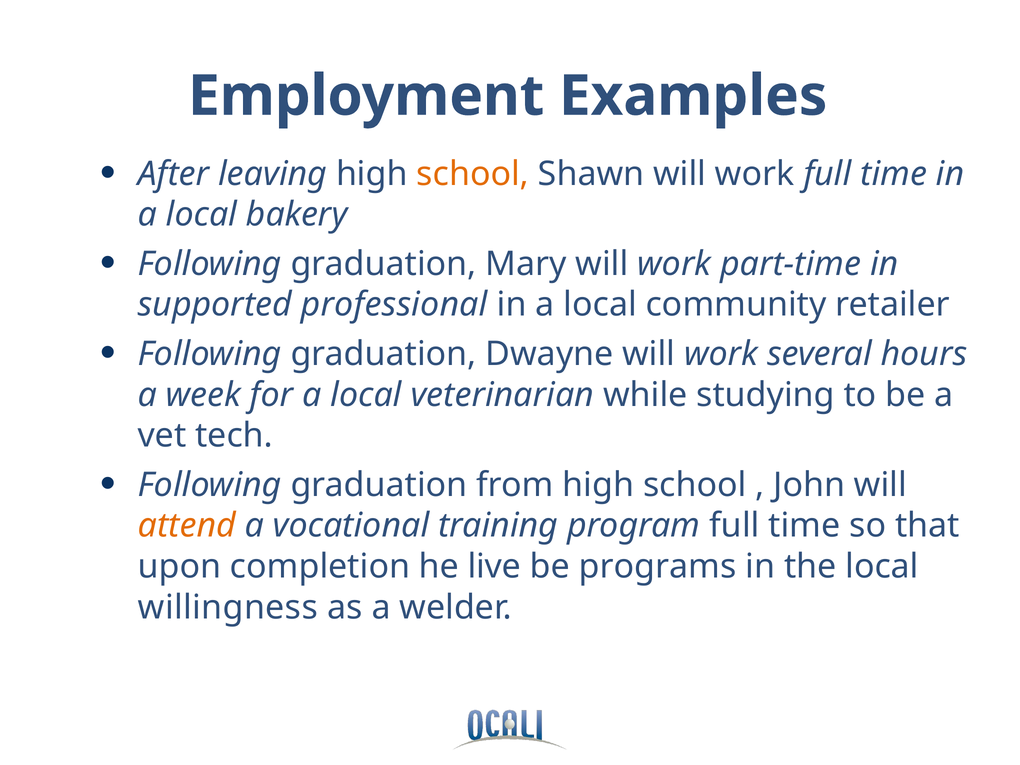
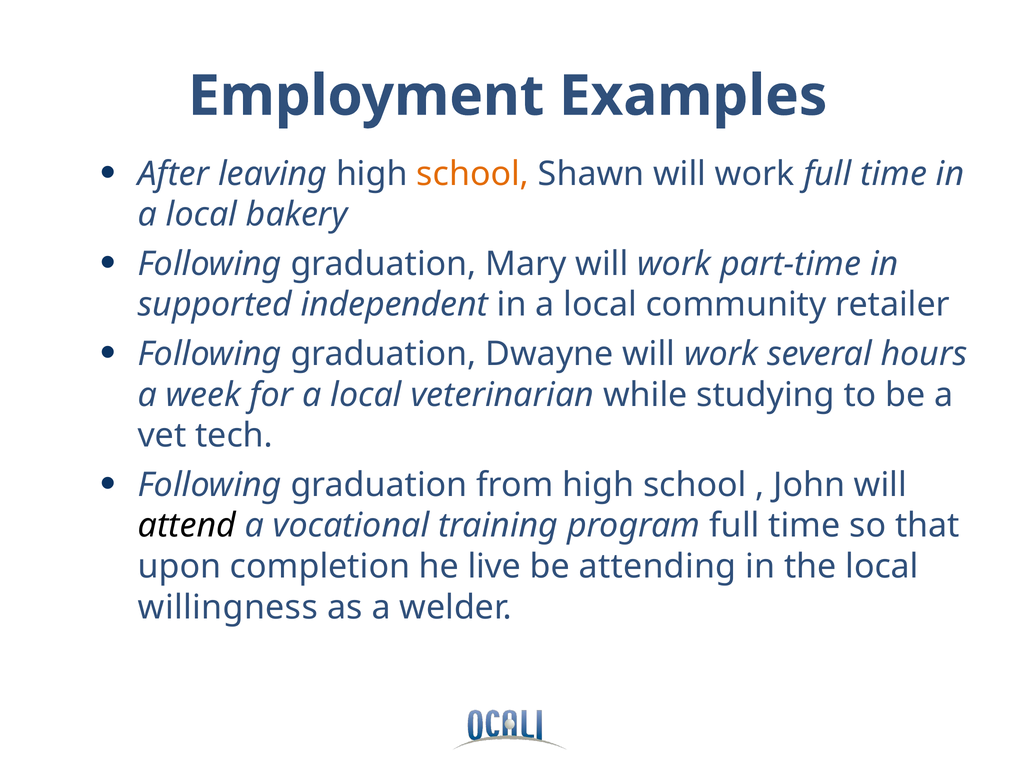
professional: professional -> independent
attend colour: orange -> black
programs: programs -> attending
